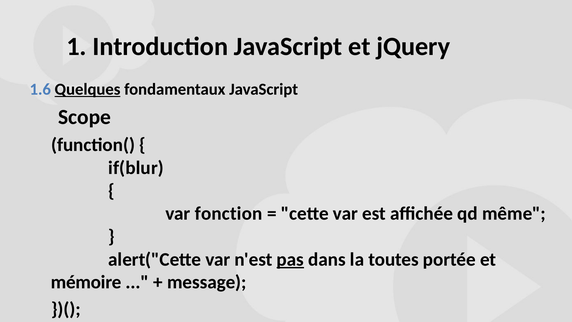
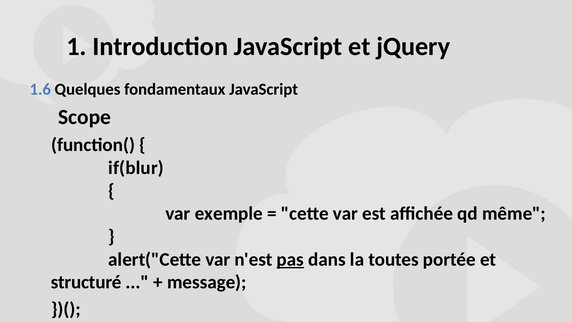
Quelques underline: present -> none
fonction: fonction -> exemple
mémoire: mémoire -> structuré
